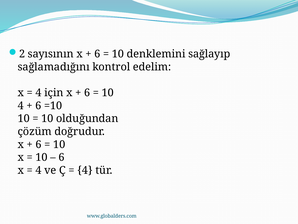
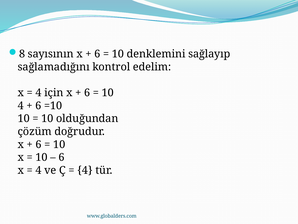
2: 2 -> 8
